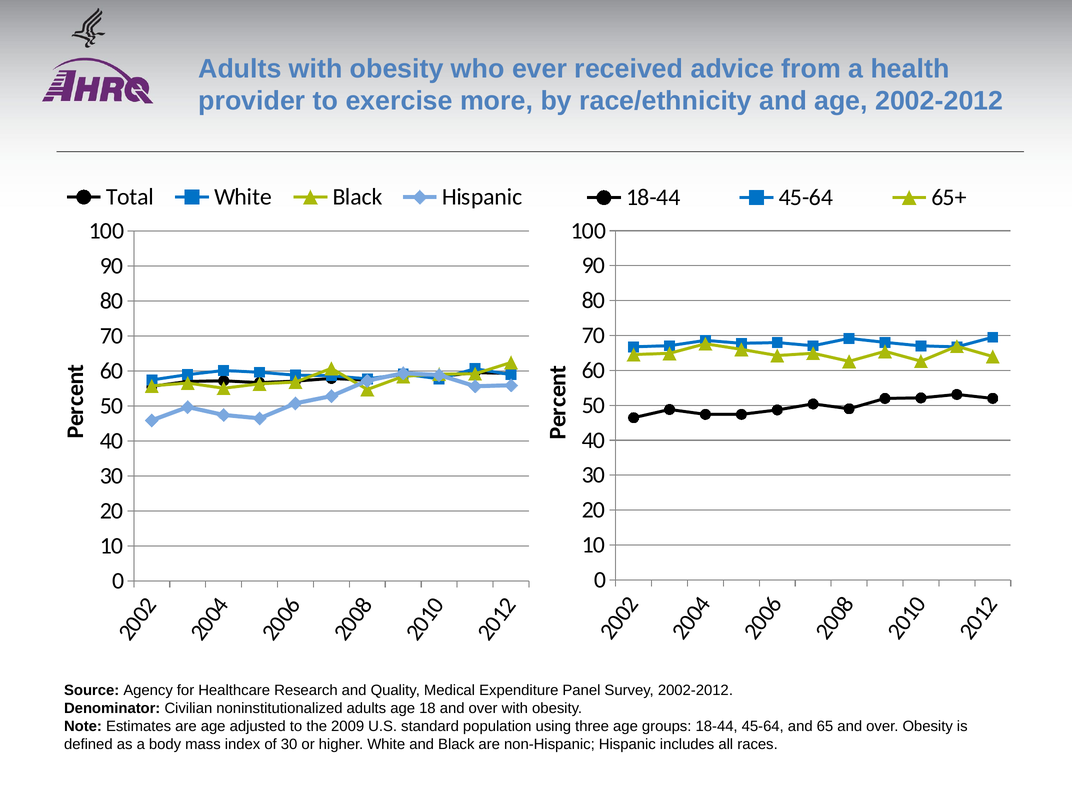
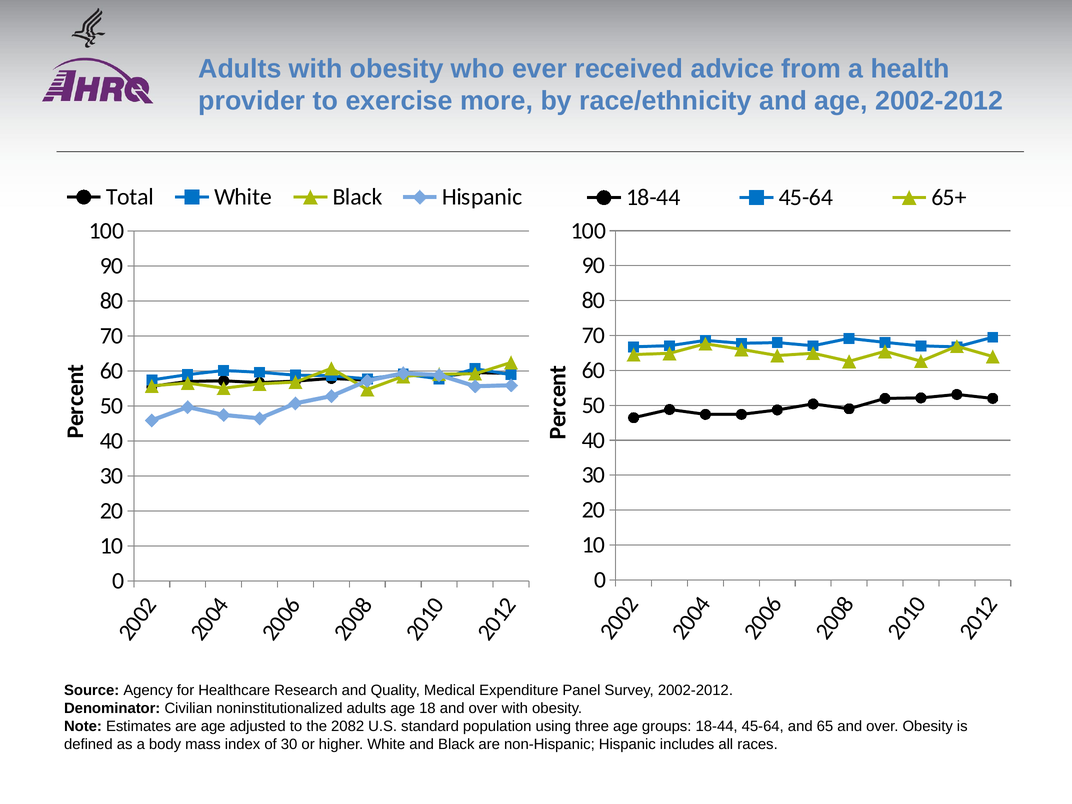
2009: 2009 -> 2082
